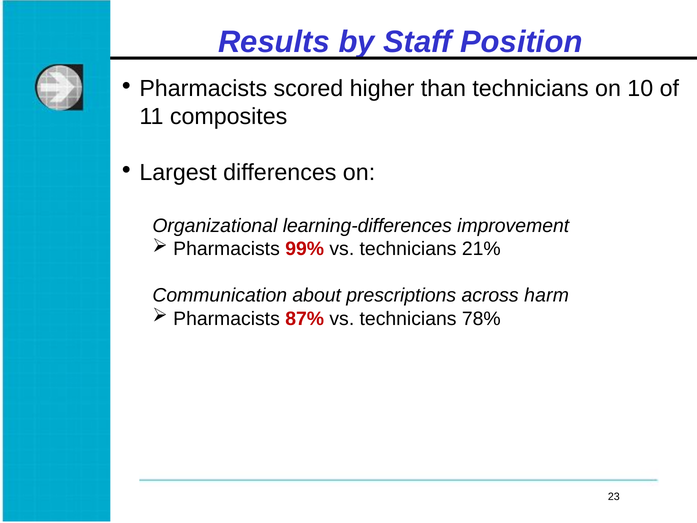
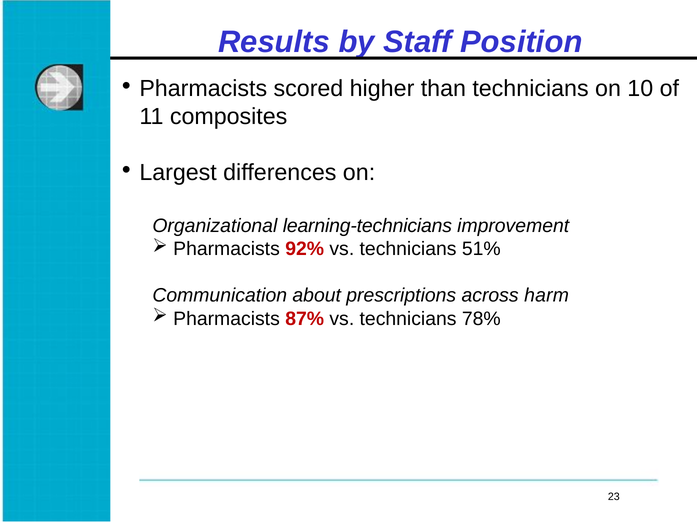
learning-differences: learning-differences -> learning-technicians
99%: 99% -> 92%
21%: 21% -> 51%
